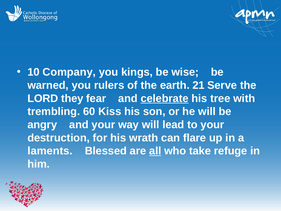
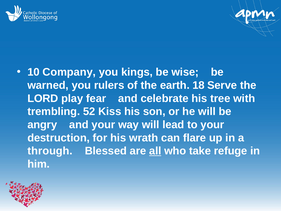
21: 21 -> 18
they: they -> play
celebrate underline: present -> none
60: 60 -> 52
laments: laments -> through
